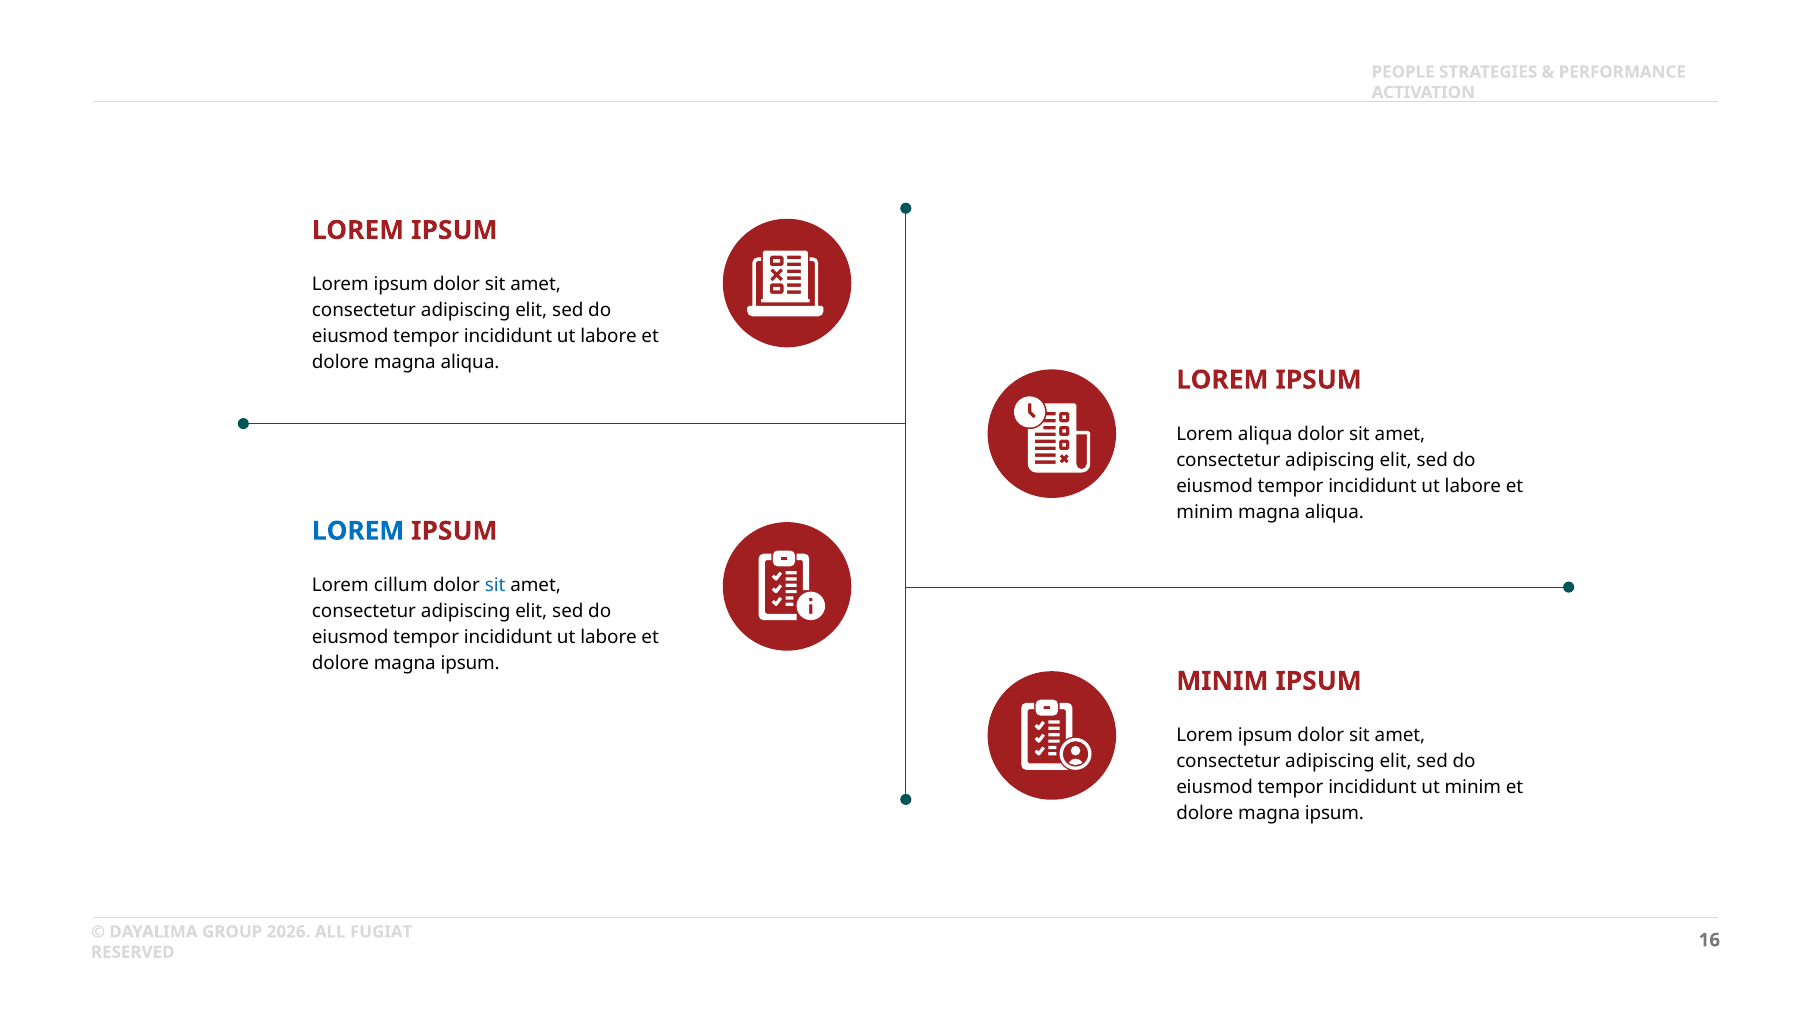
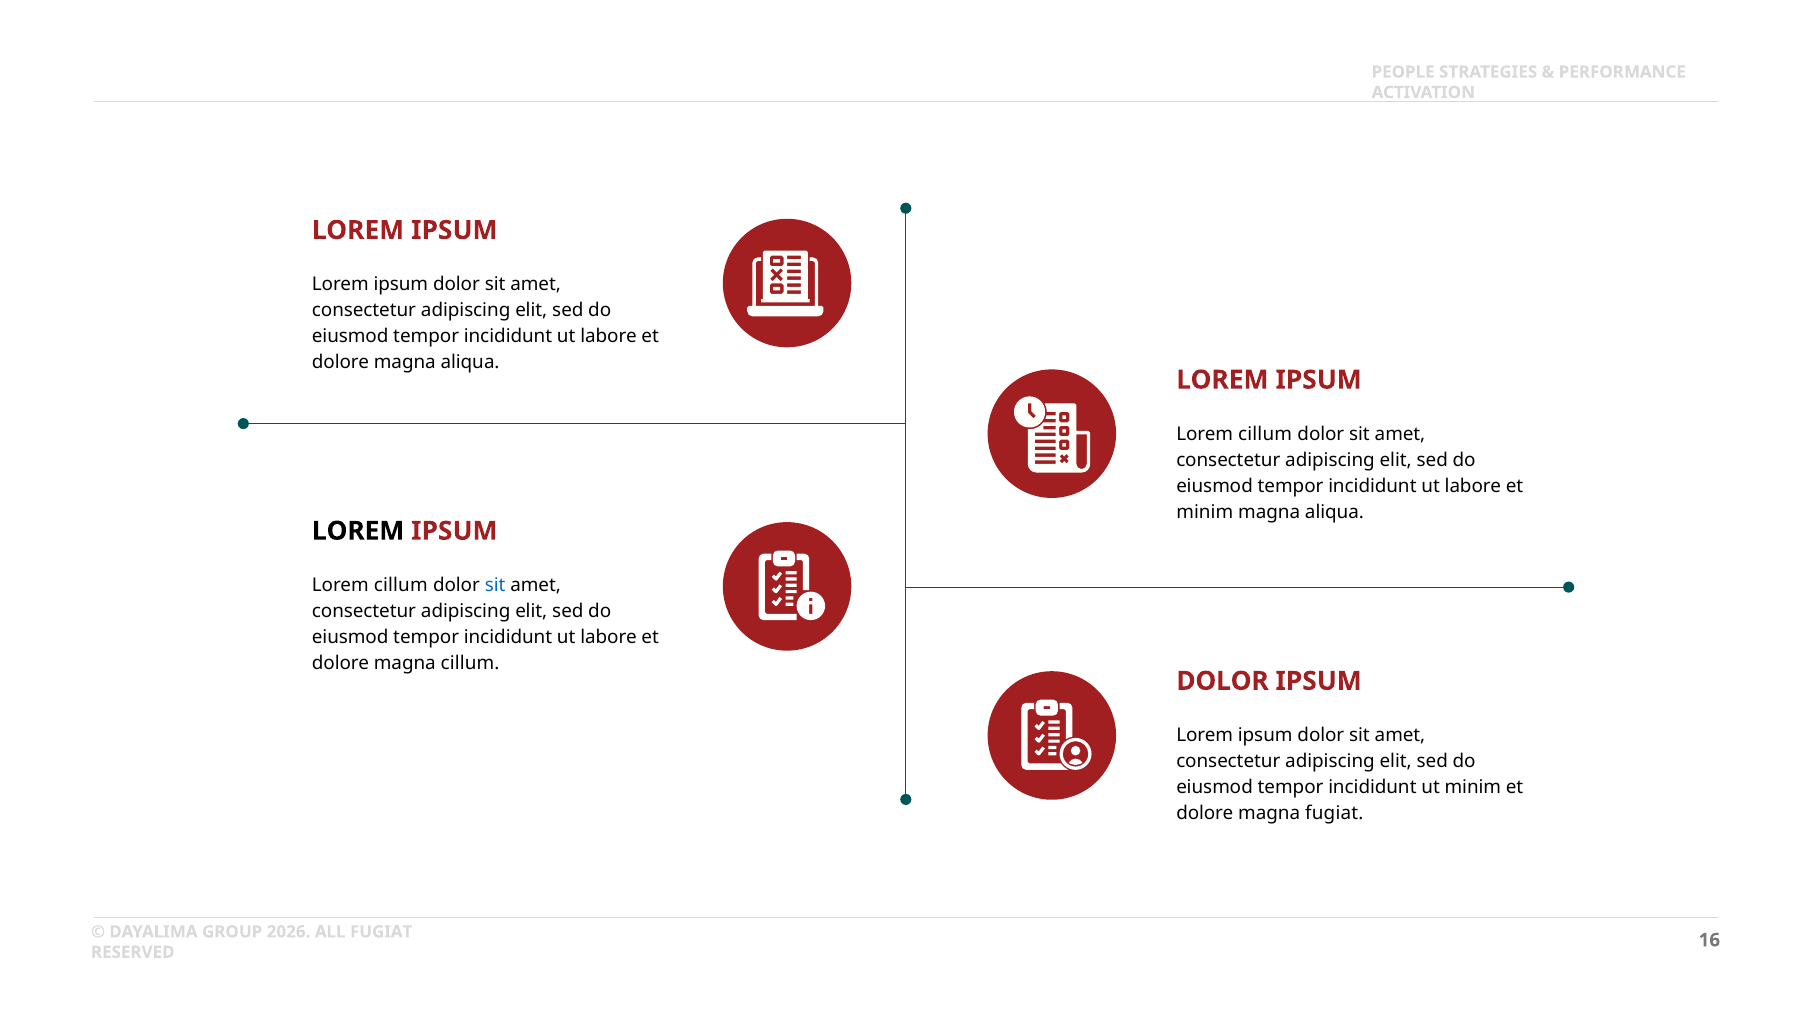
aliqua at (1265, 434): aliqua -> cillum
LOREM at (358, 531) colour: blue -> black
ipsum at (470, 663): ipsum -> cillum
MINIM at (1222, 681): MINIM -> DOLOR
ipsum at (1334, 814): ipsum -> fugiat
